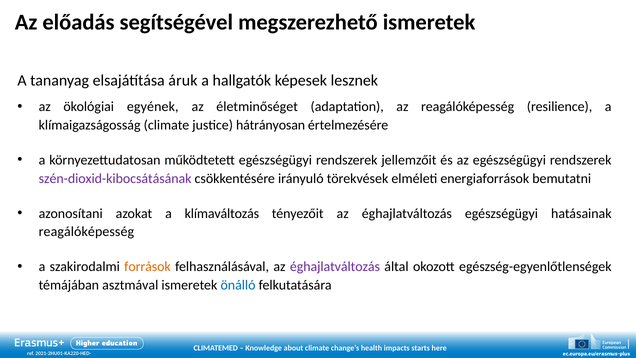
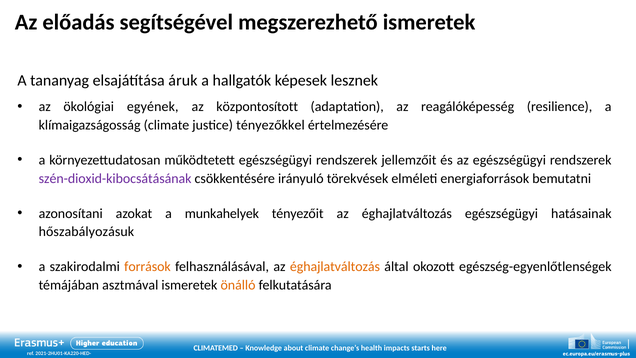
életminőséget: életminőséget -> központosított
hátrányosan: hátrányosan -> tényezőkkel
klímaváltozás: klímaváltozás -> munkahelyek
reagálóképesség at (86, 232): reagálóképesség -> hőszabályozásuk
éghajlatváltozás at (335, 267) colour: purple -> orange
önálló colour: blue -> orange
